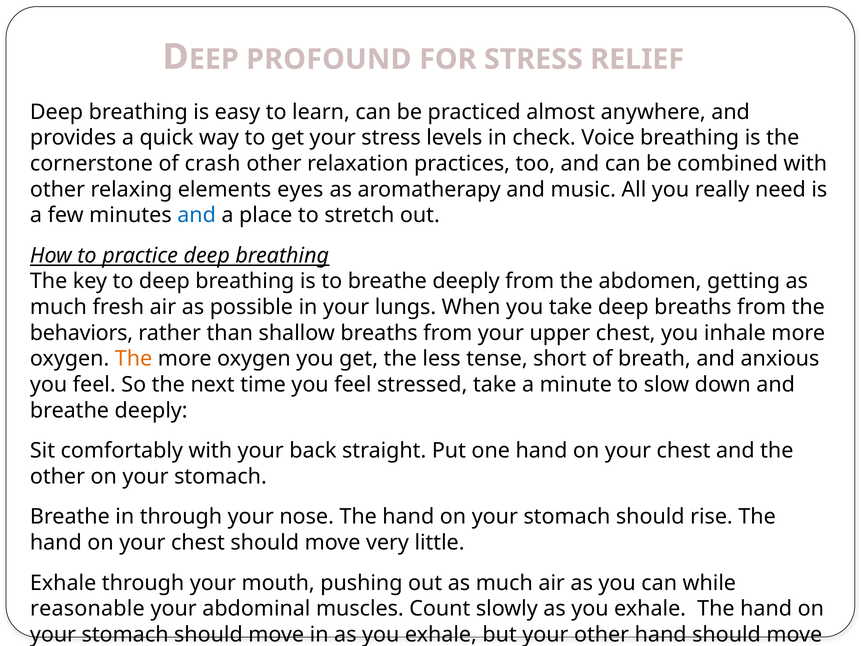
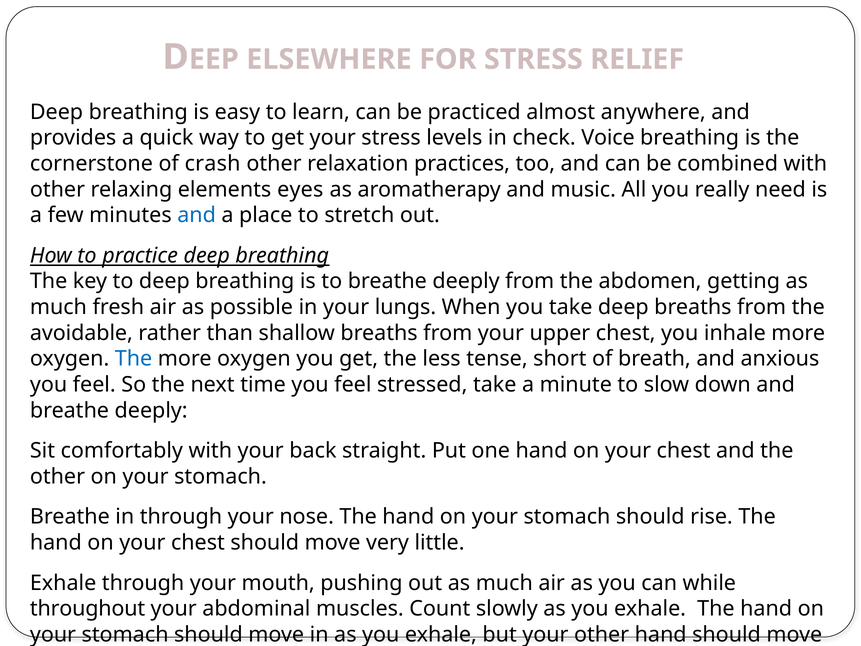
PROFOUND: PROFOUND -> ELSEWHERE
behaviors: behaviors -> avoidable
The at (134, 359) colour: orange -> blue
reasonable: reasonable -> throughout
